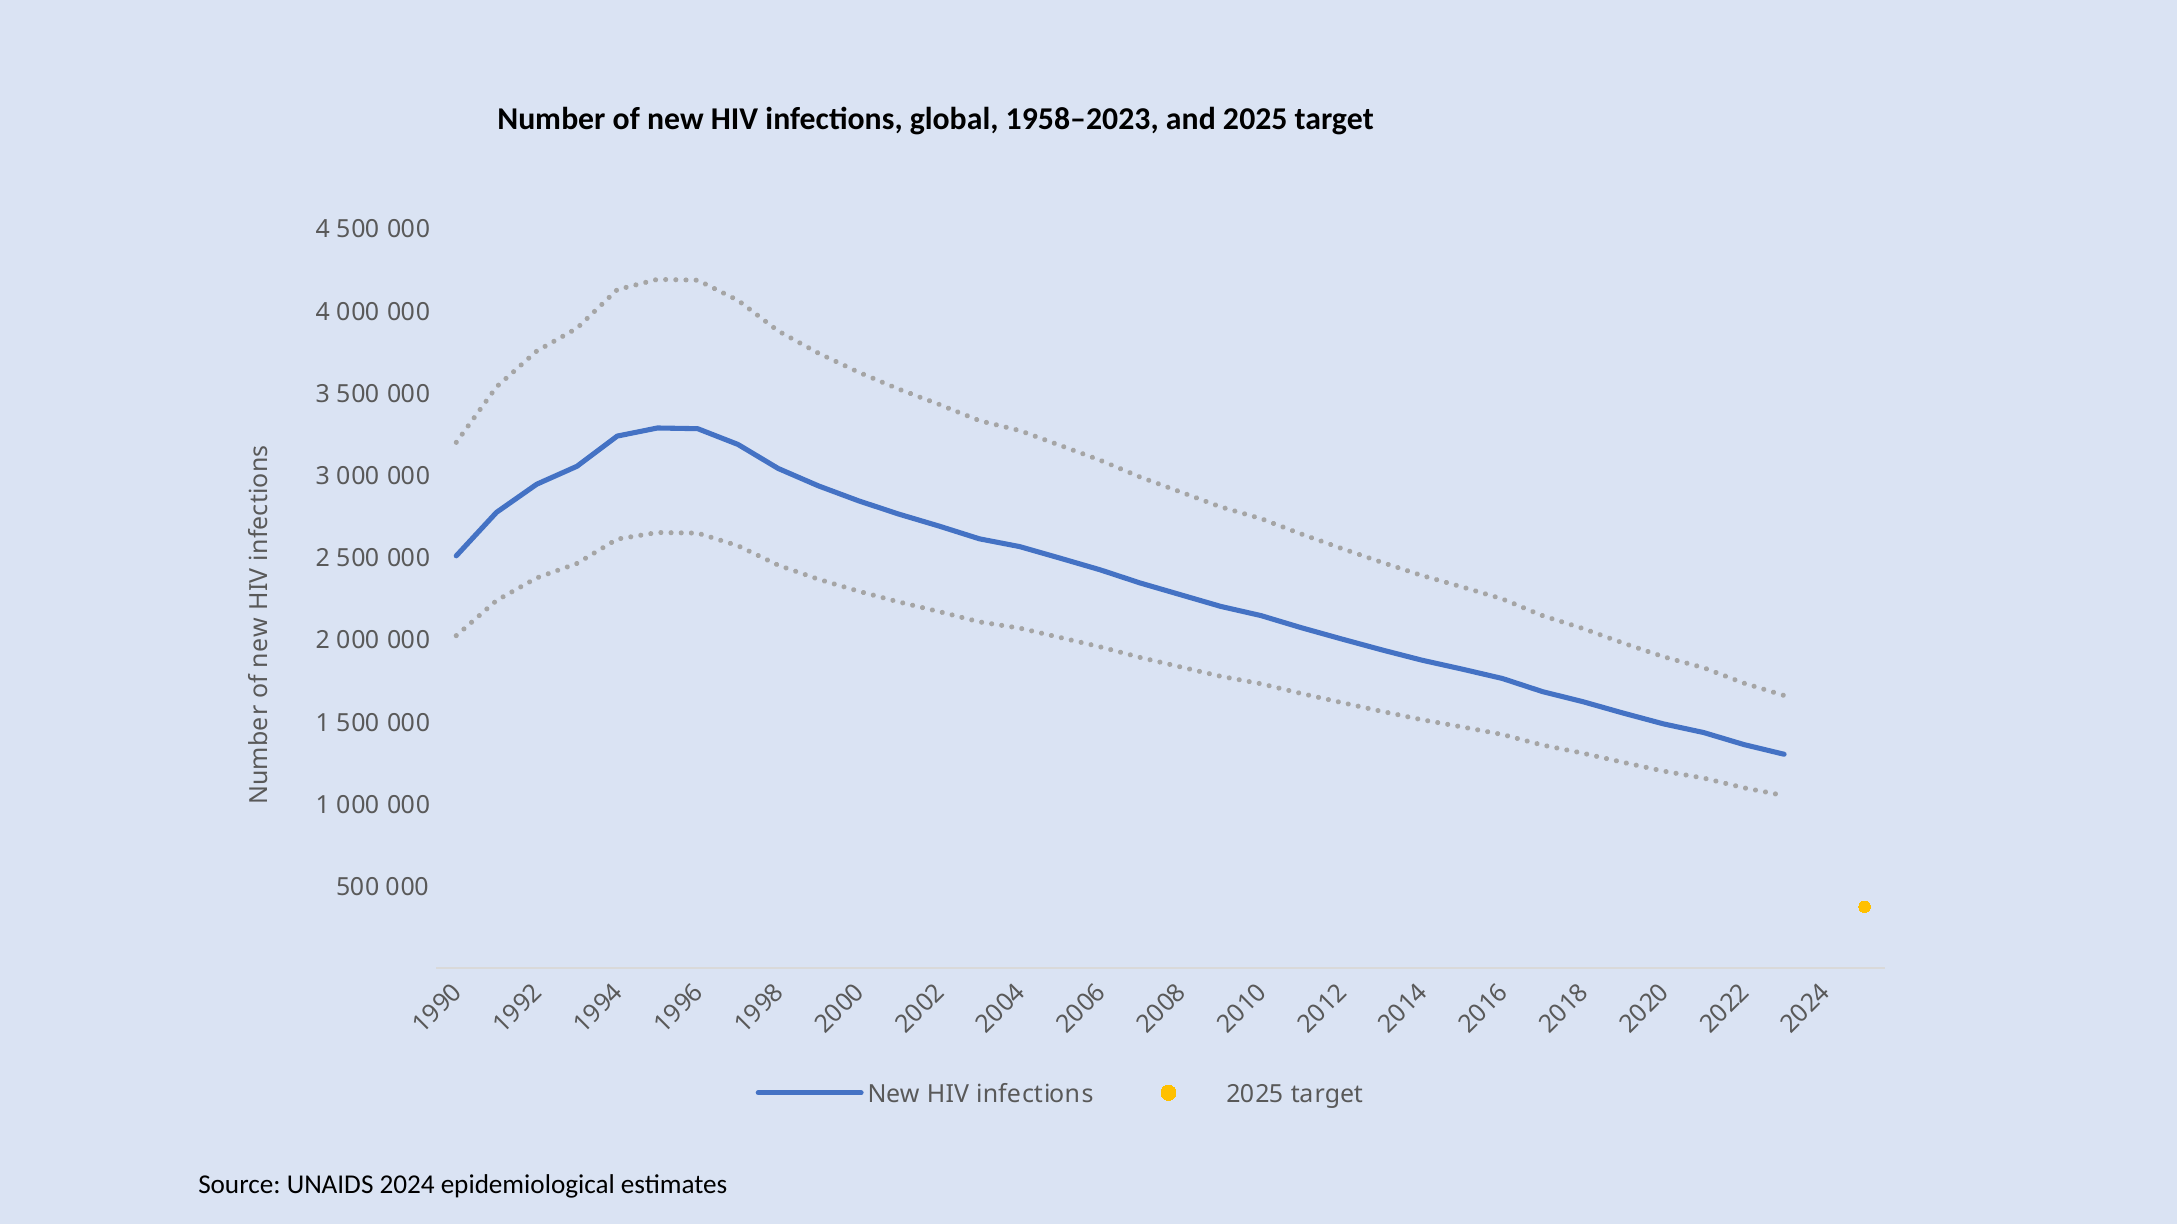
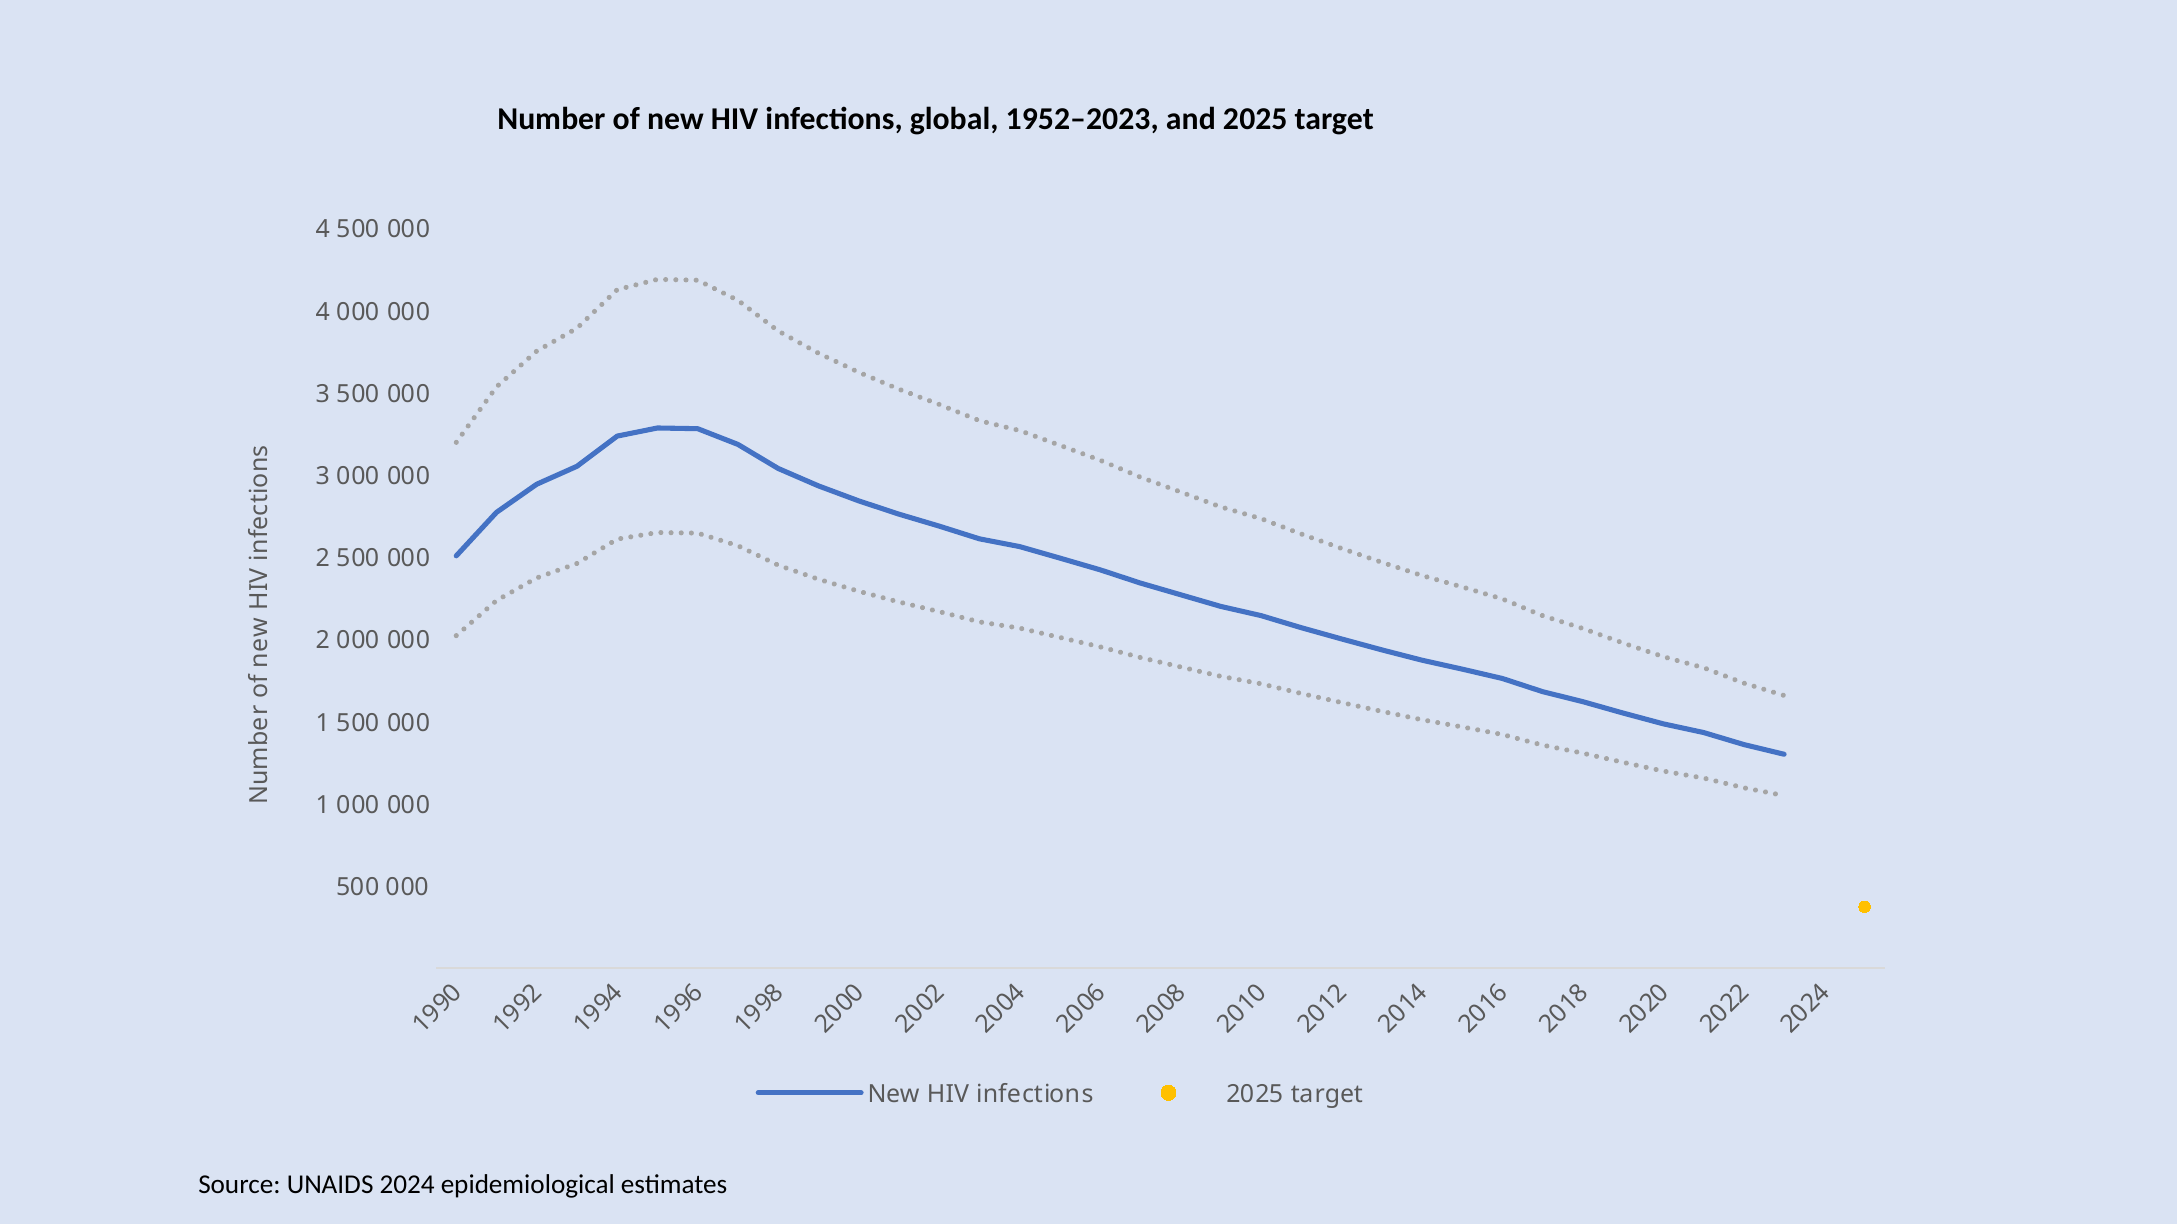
1958–2023: 1958–2023 -> 1952–2023
